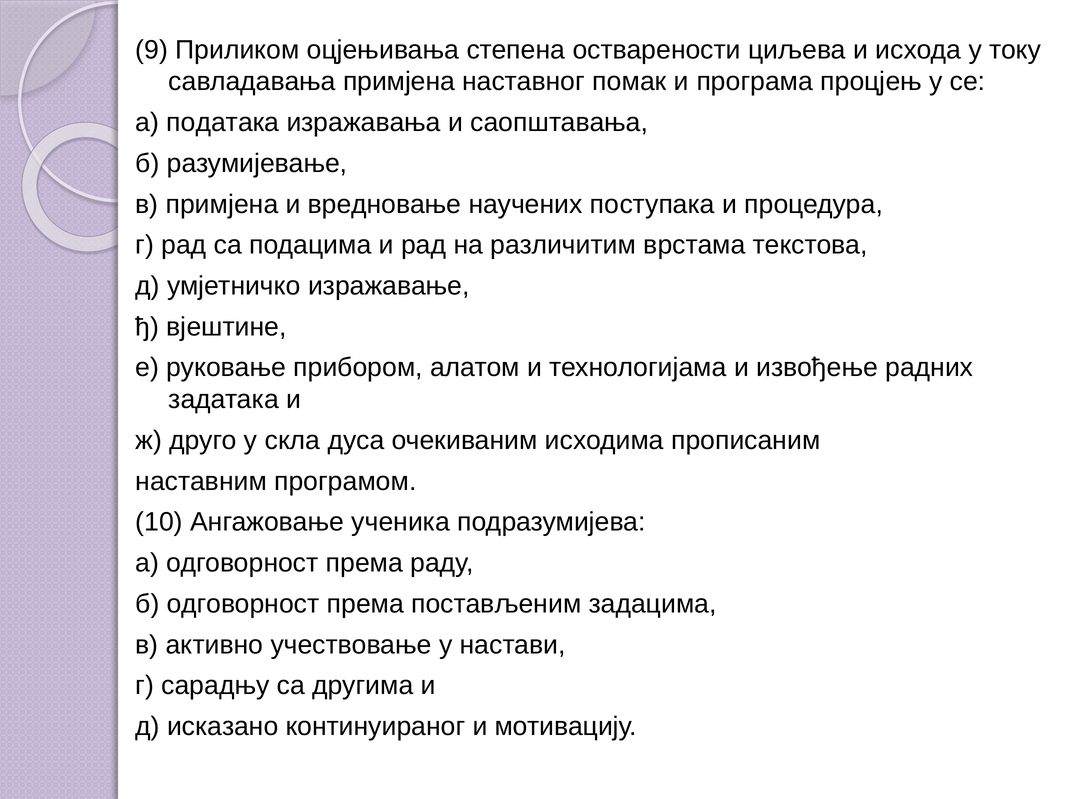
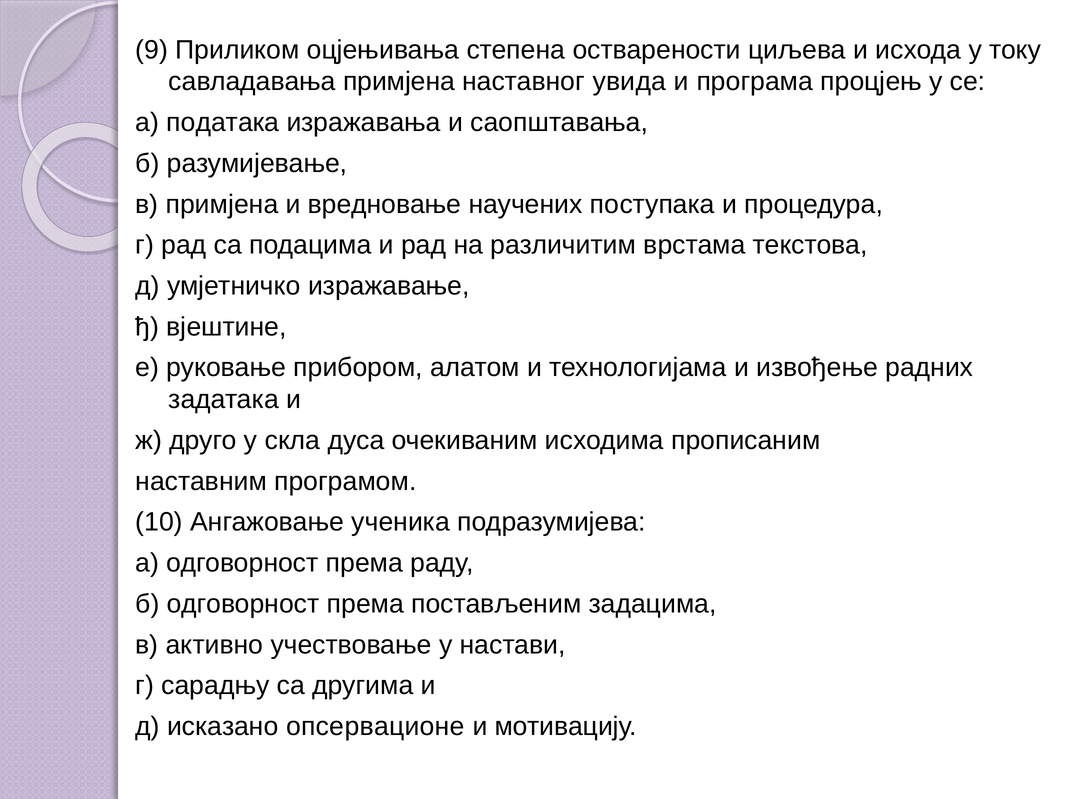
помак: помак -> увида
континуираног: континуираног -> опсервационе
